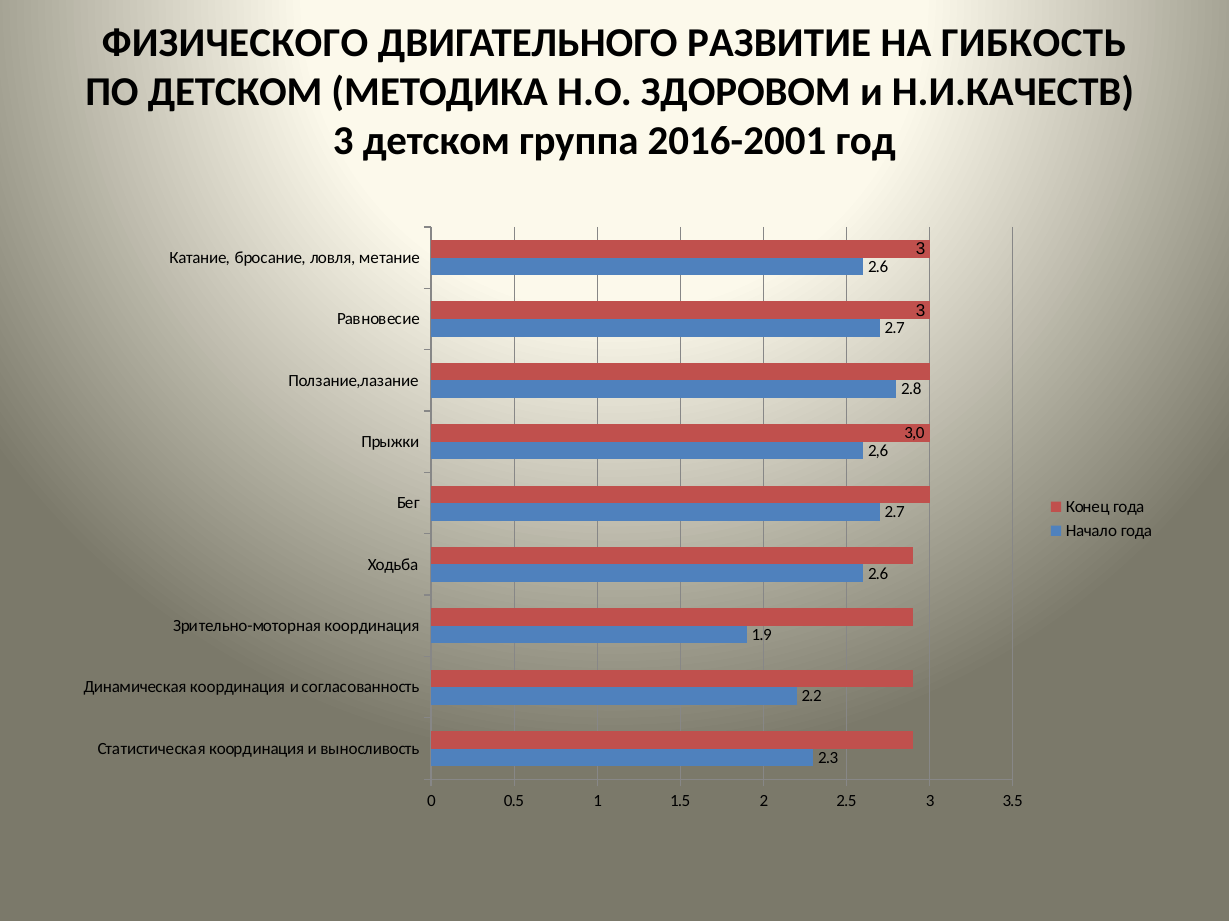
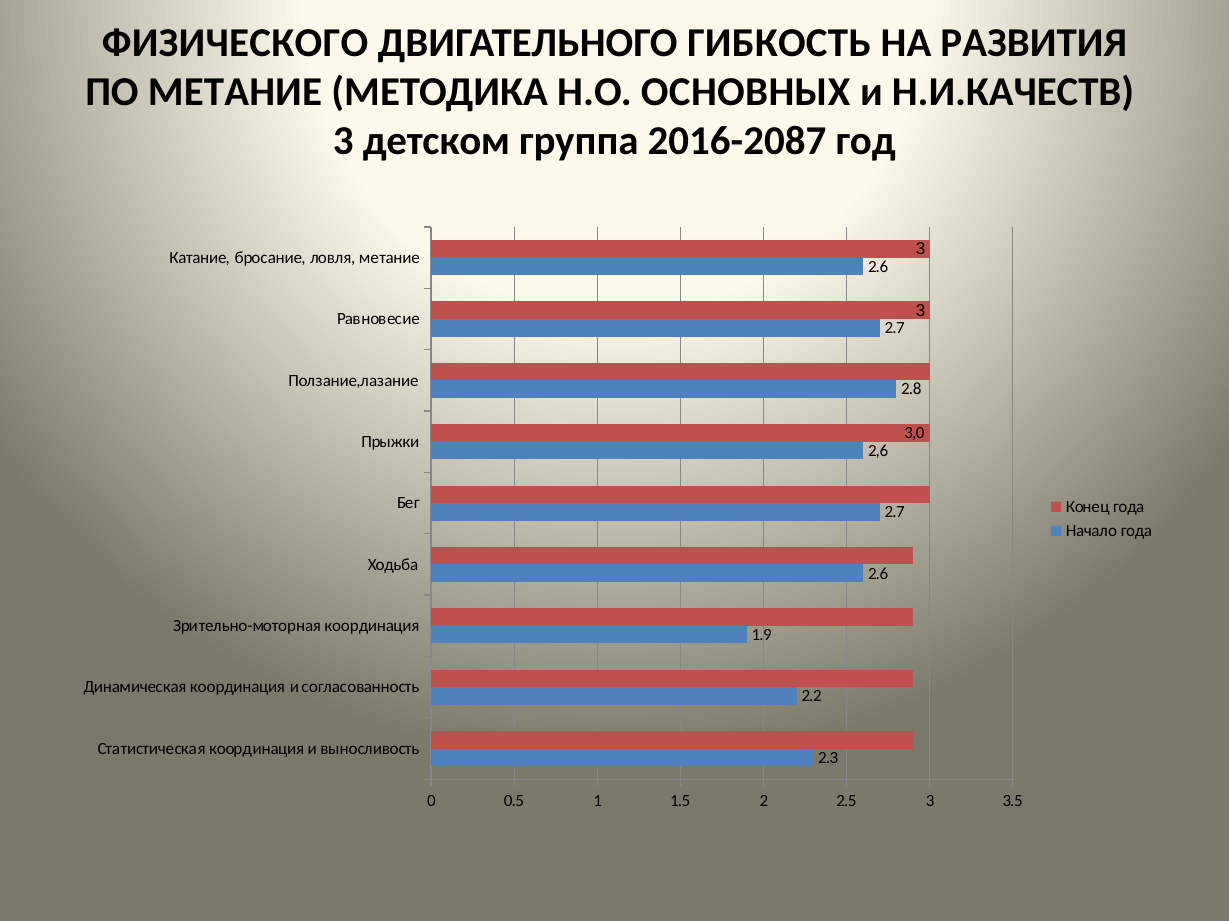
РАЗВИТИЕ: РАЗВИТИЕ -> ГИБКОСТЬ
ГИБКОСТЬ: ГИБКОСТЬ -> РАЗВИТИЯ
ПО ДЕТСКОМ: ДЕТСКОМ -> МЕТАНИЕ
ЗДОРОВОМ: ЗДОРОВОМ -> ОСНОВНЫХ
2016-2001: 2016-2001 -> 2016-2087
